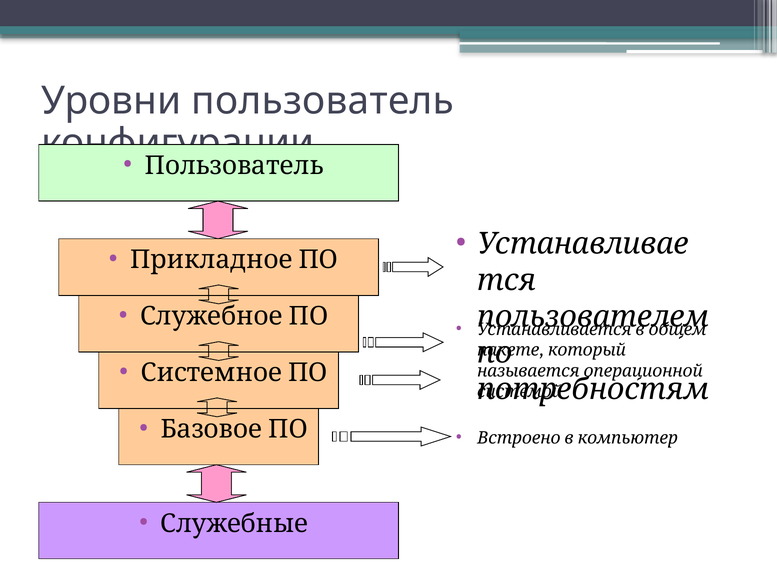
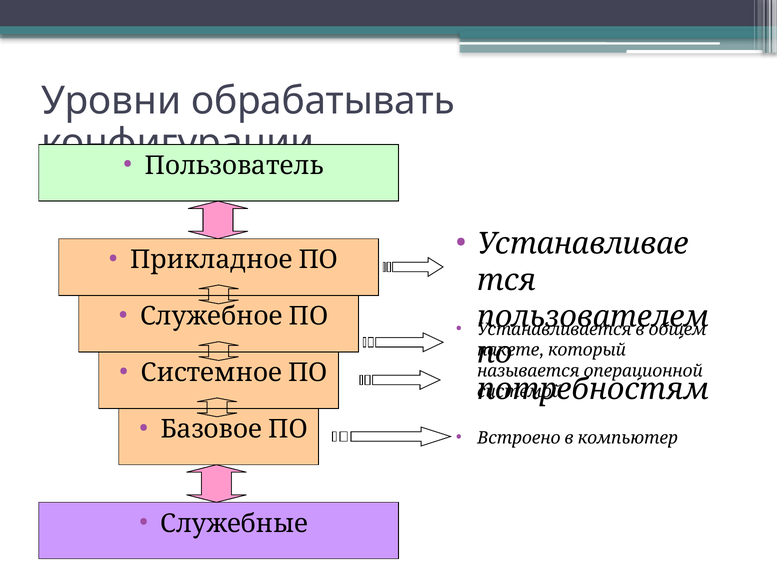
Уровни пользователь: пользователь -> обрабатывать
